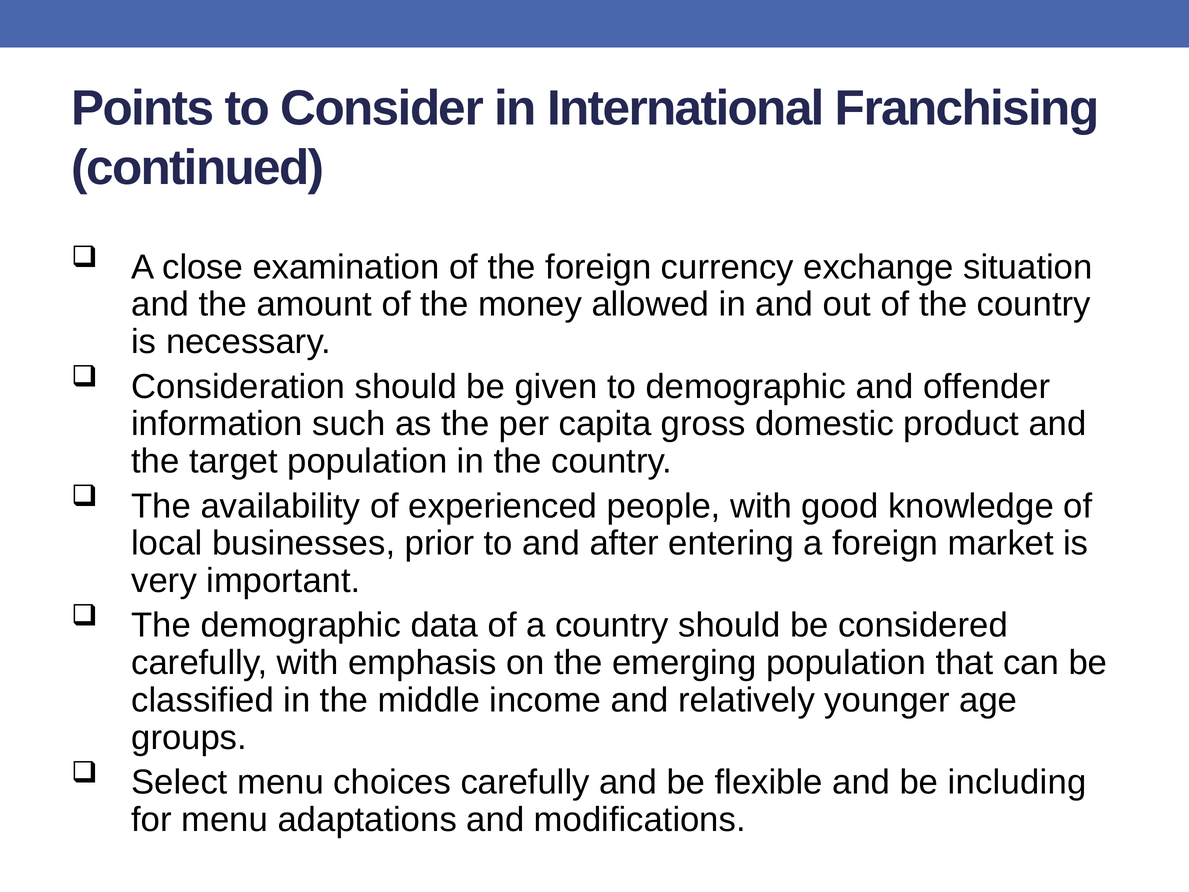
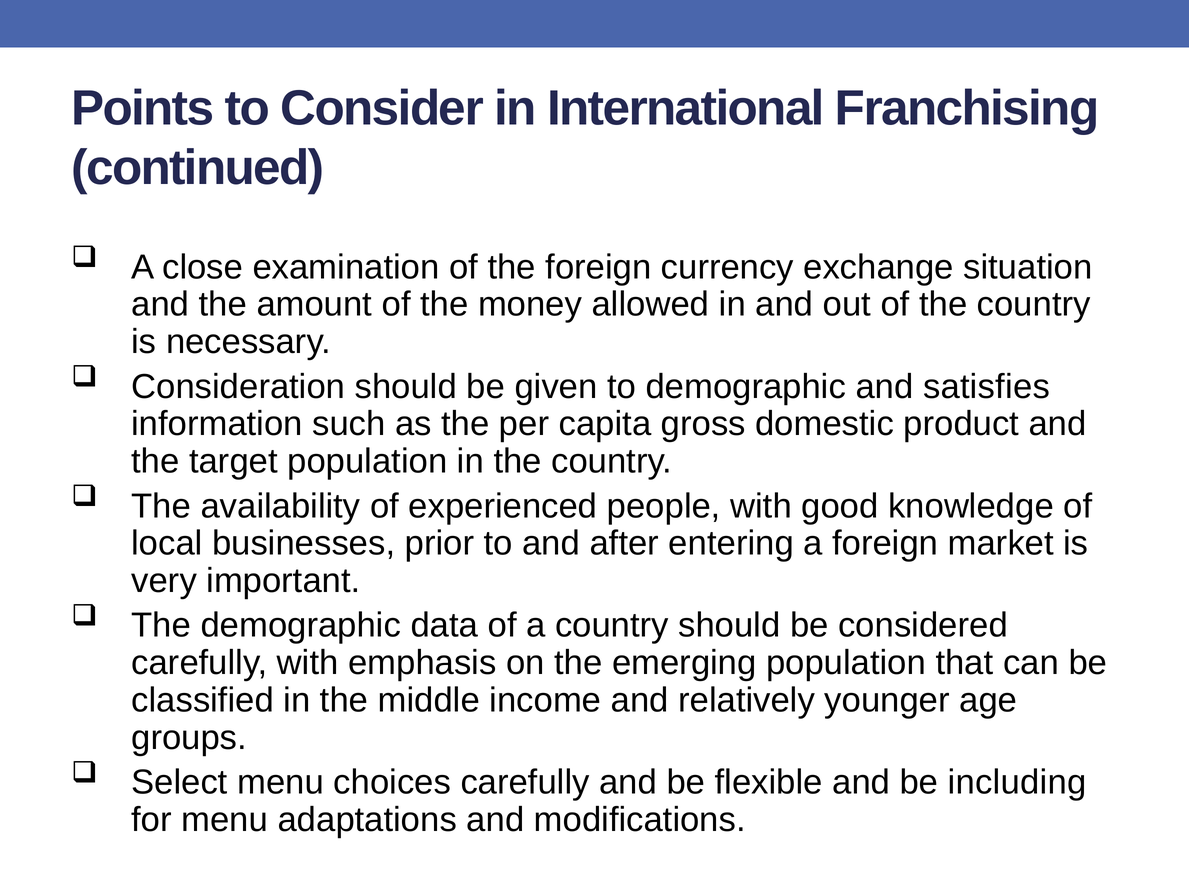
offender: offender -> satisfies
